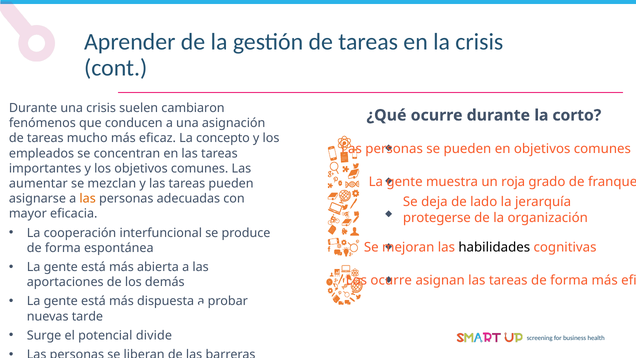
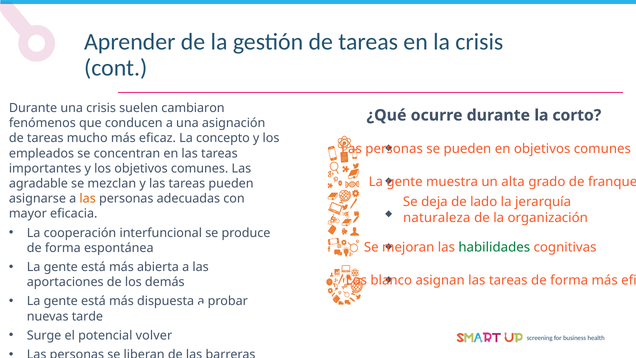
roja: roja -> alta
aumentar: aumentar -> agradable
protegerse: protegerse -> naturaleza
habilidades colour: black -> green
Los ocurre: ocurre -> blanco
divide: divide -> volver
